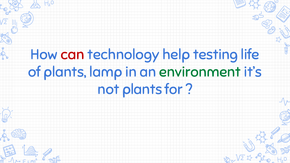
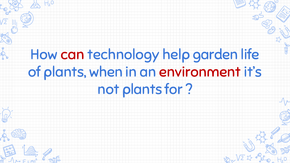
testing: testing -> garden
lamp: lamp -> when
environment colour: green -> red
